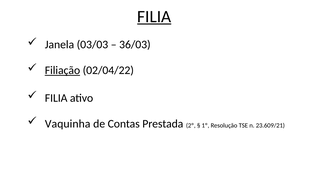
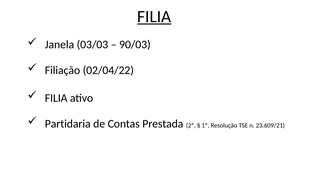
36/03: 36/03 -> 90/03
Filiação underline: present -> none
Vaquinha: Vaquinha -> Partidaria
